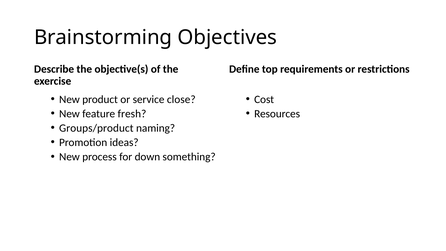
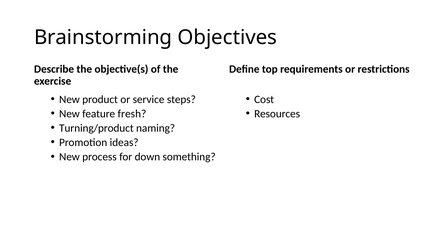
close: close -> steps
Groups/product: Groups/product -> Turning/product
